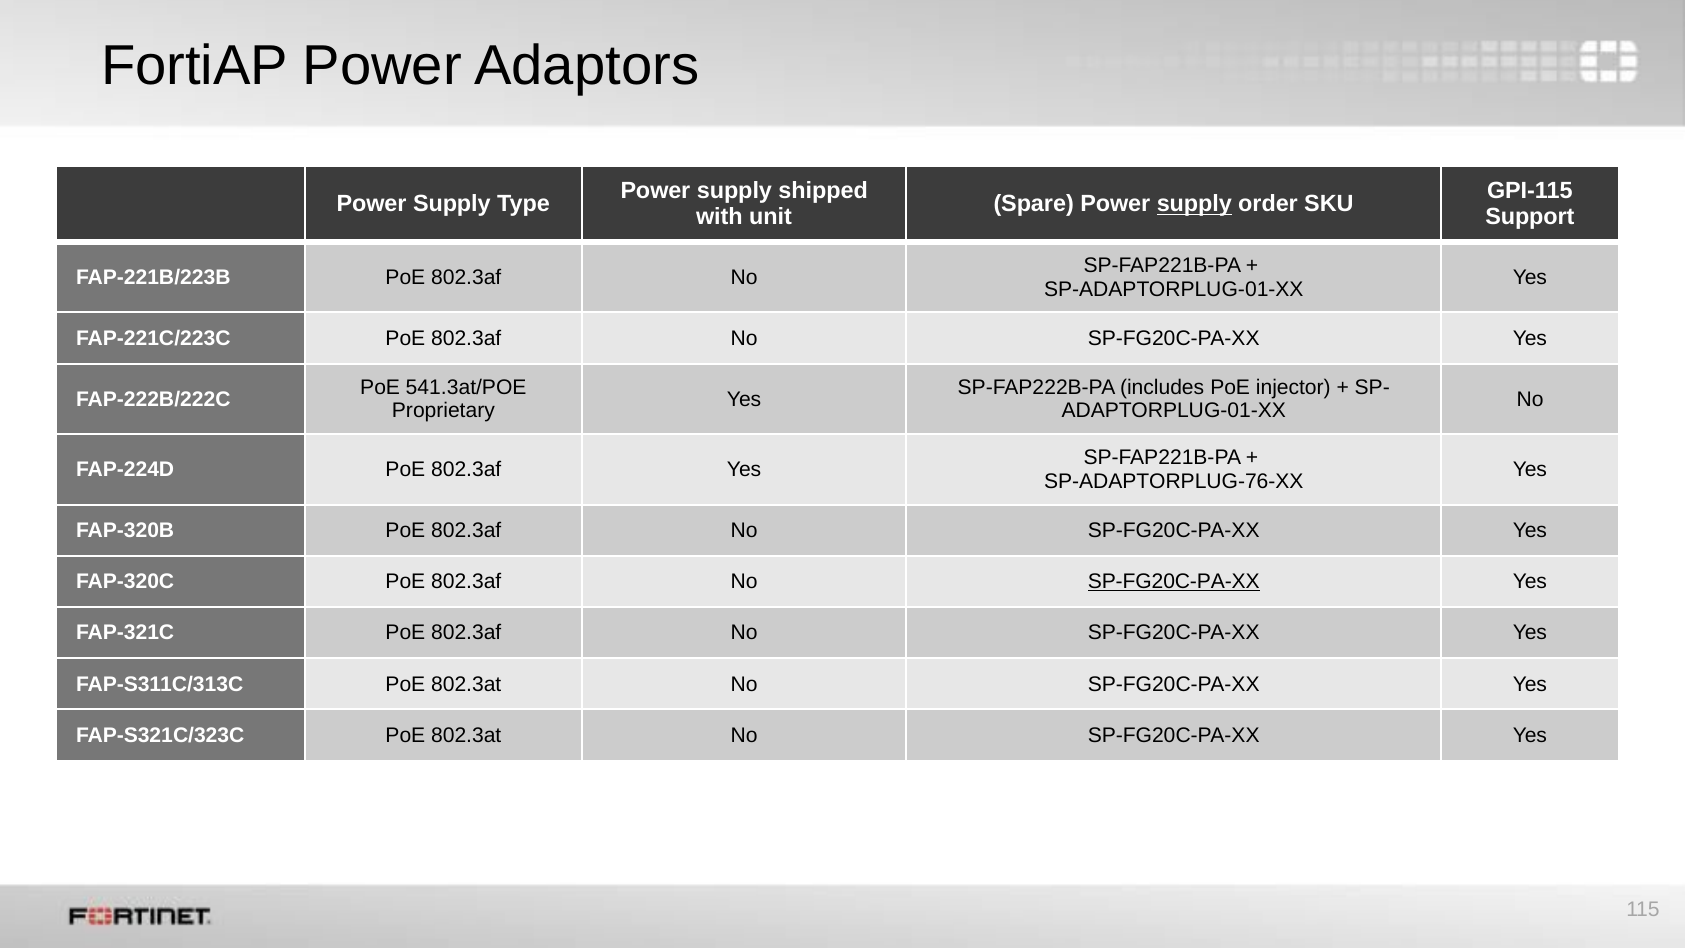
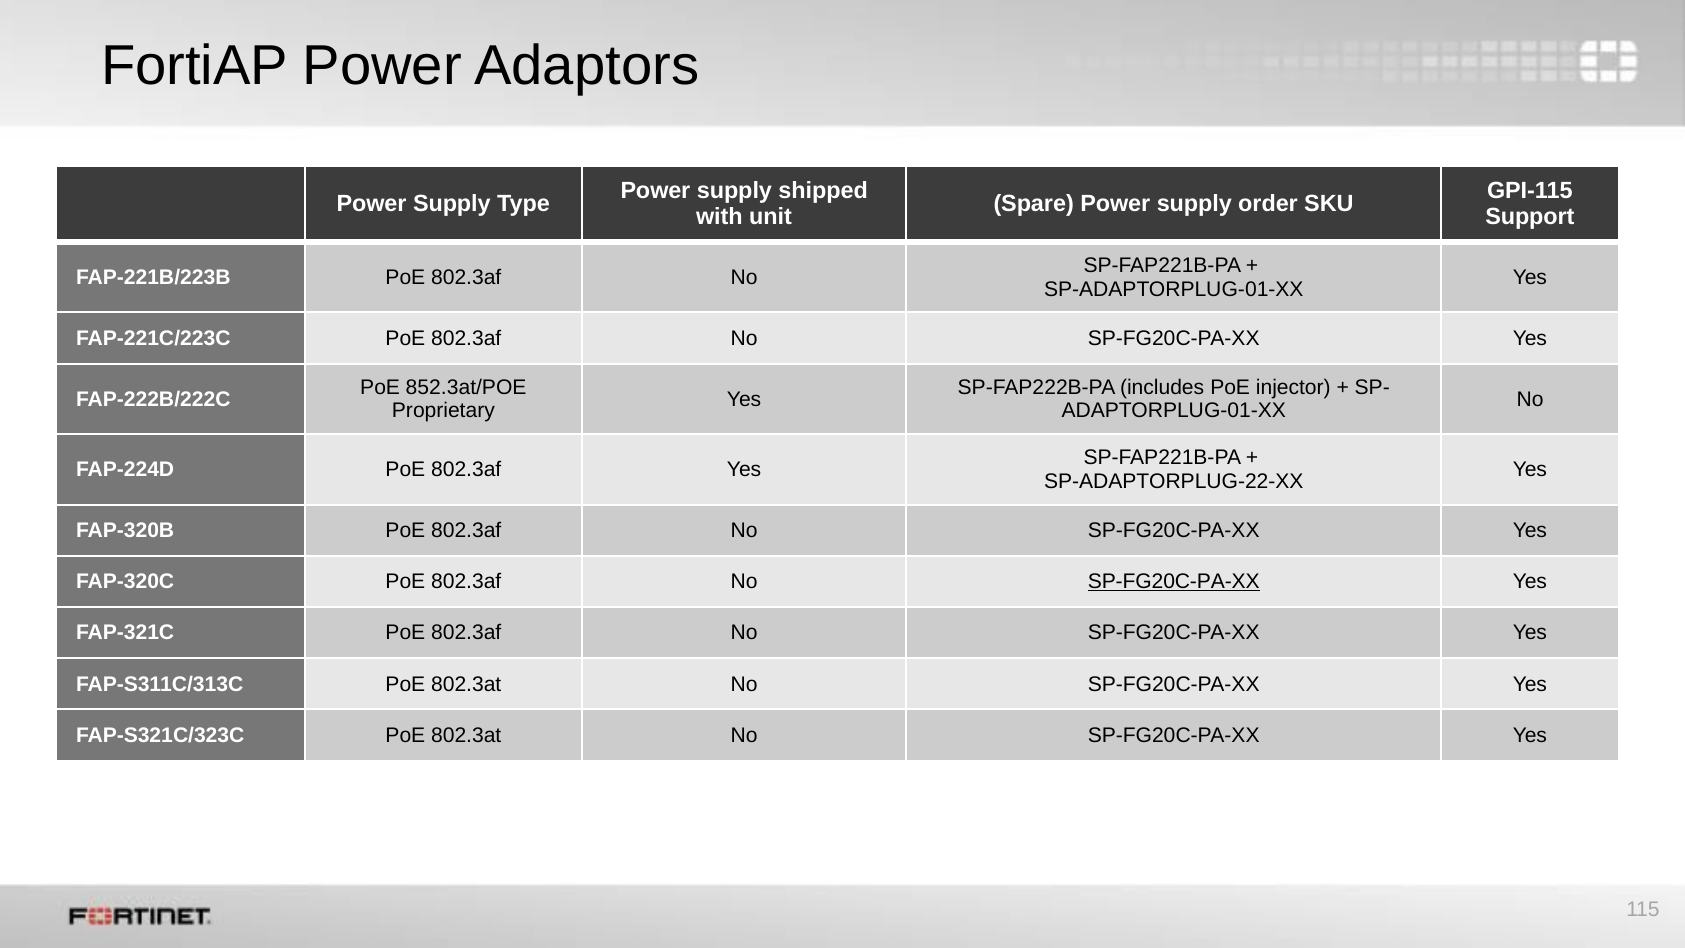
supply at (1194, 204) underline: present -> none
541.3at/POE: 541.3at/POE -> 852.3at/POE
SP-ADAPTORPLUG-76-XX: SP-ADAPTORPLUG-76-XX -> SP-ADAPTORPLUG-22-XX
